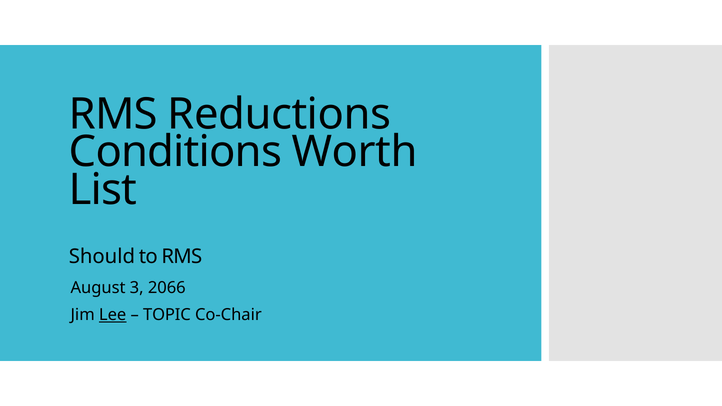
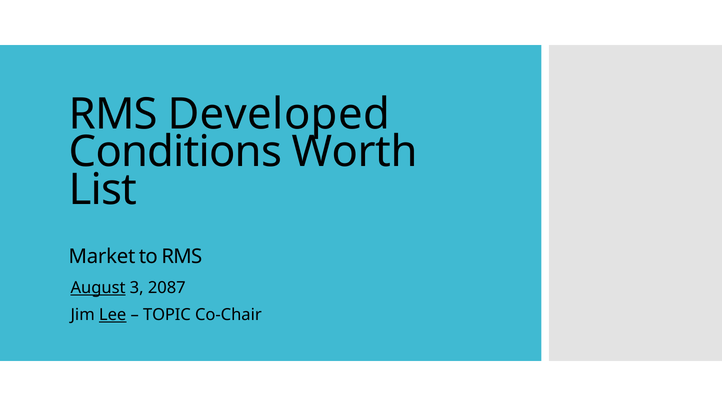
Reductions: Reductions -> Developed
Should: Should -> Market
August underline: none -> present
2066: 2066 -> 2087
